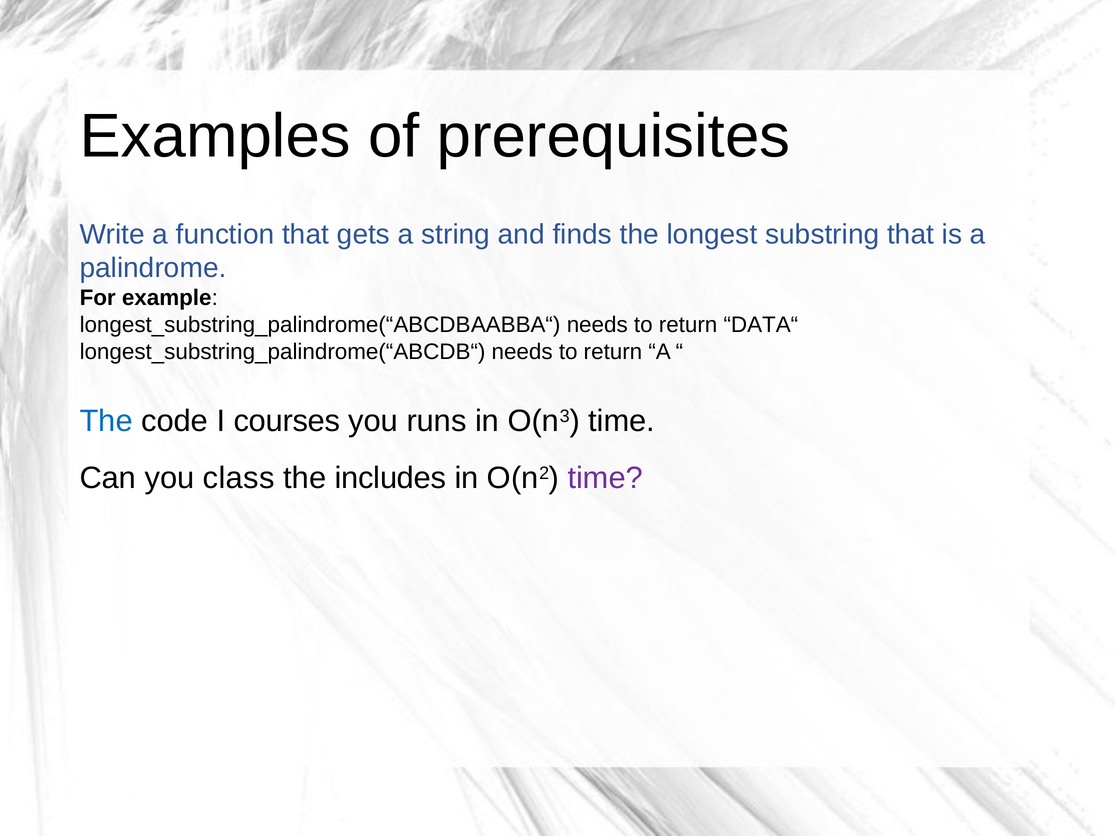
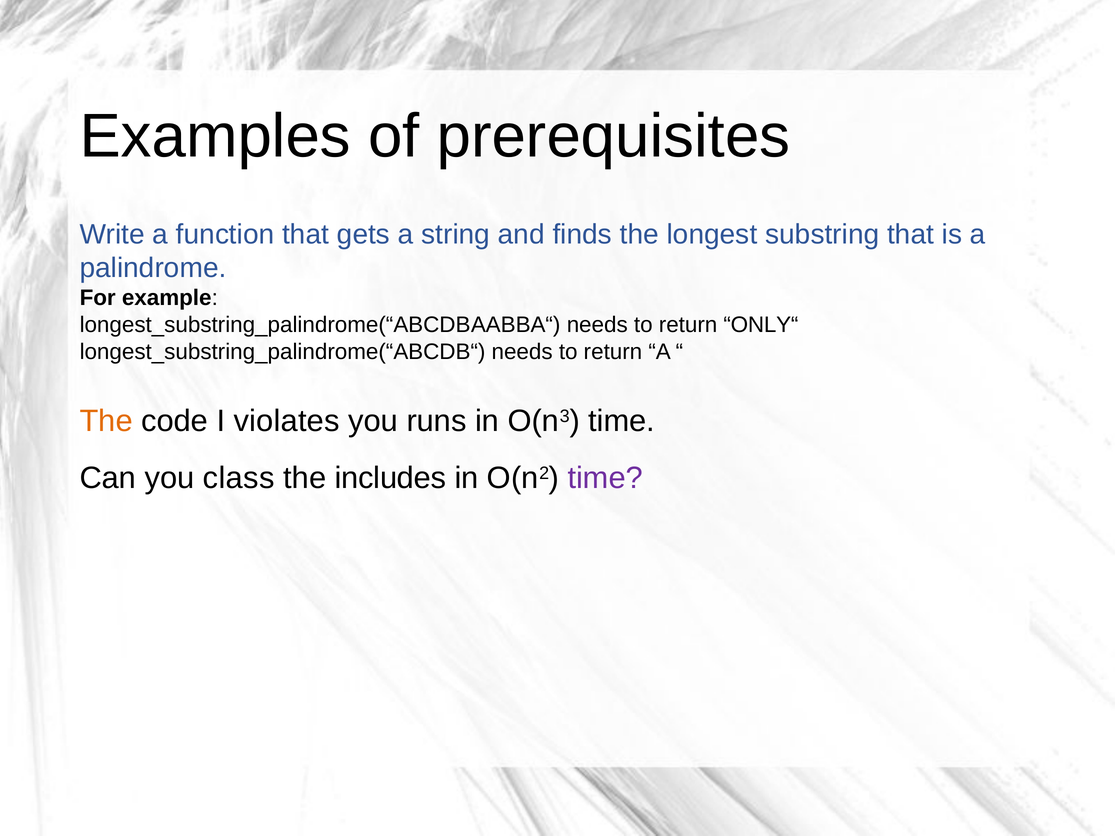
DATA“: DATA“ -> ONLY“
The at (106, 421) colour: blue -> orange
courses: courses -> violates
